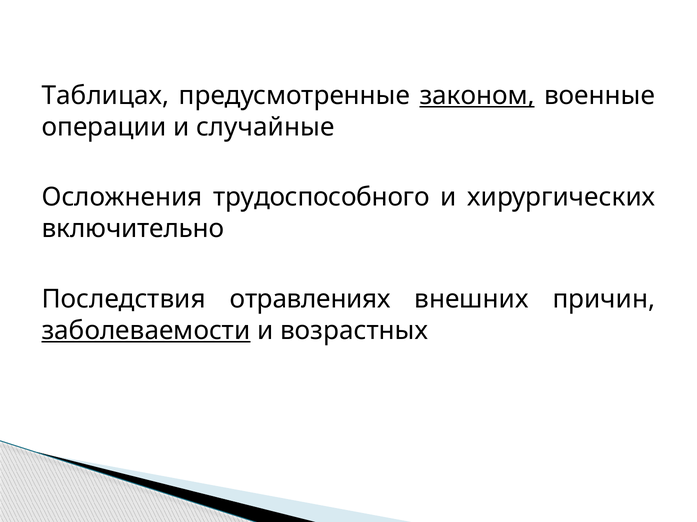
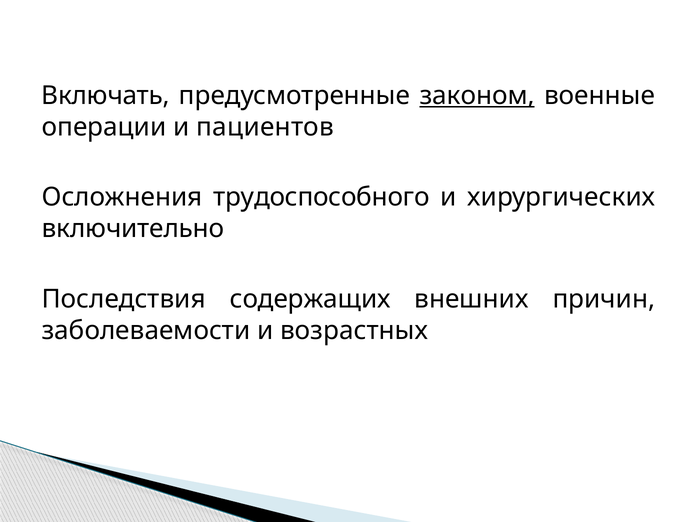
Таблицах: Таблицах -> Включать
случайные: случайные -> пациентов
отравлениях: отравлениях -> содержащих
заболеваемости underline: present -> none
